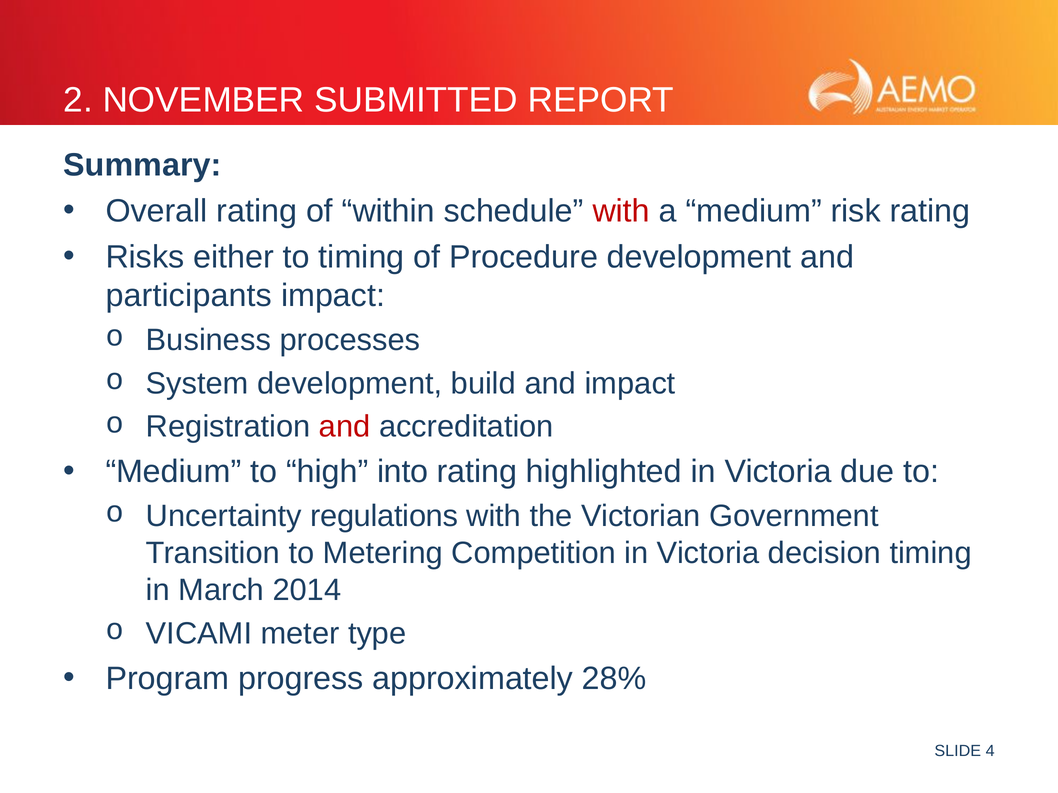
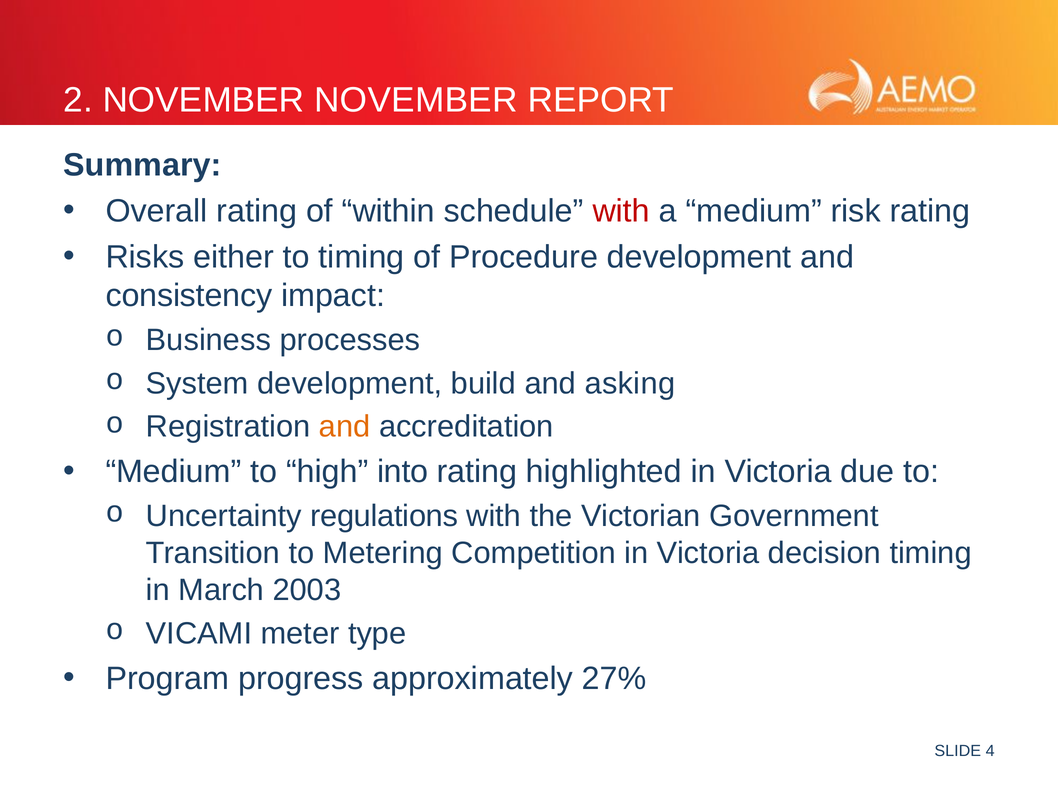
NOVEMBER SUBMITTED: SUBMITTED -> NOVEMBER
participants: participants -> consistency
and impact: impact -> asking
and at (345, 427) colour: red -> orange
2014: 2014 -> 2003
28%: 28% -> 27%
